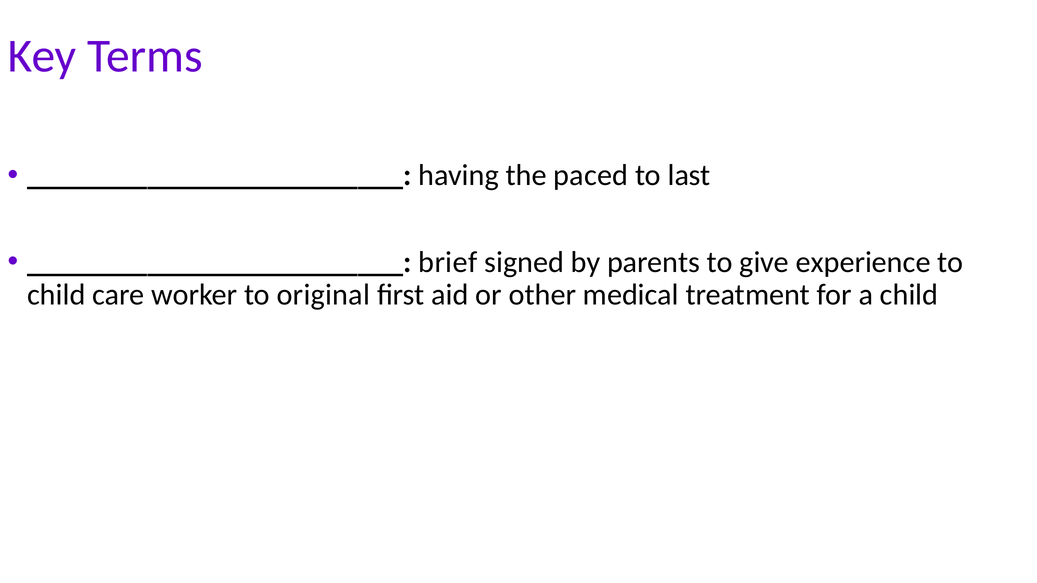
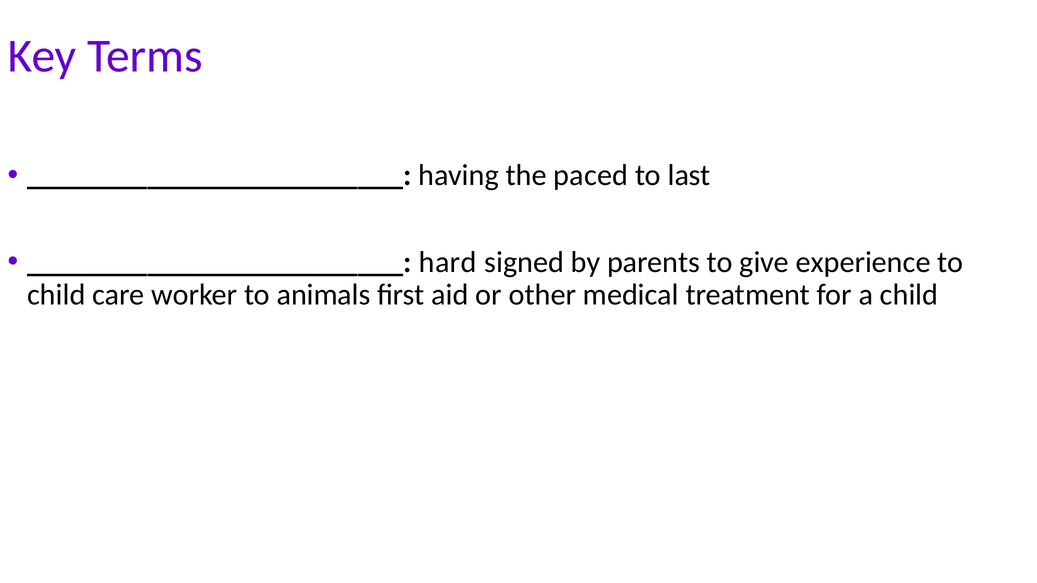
brief: brief -> hard
original: original -> animals
